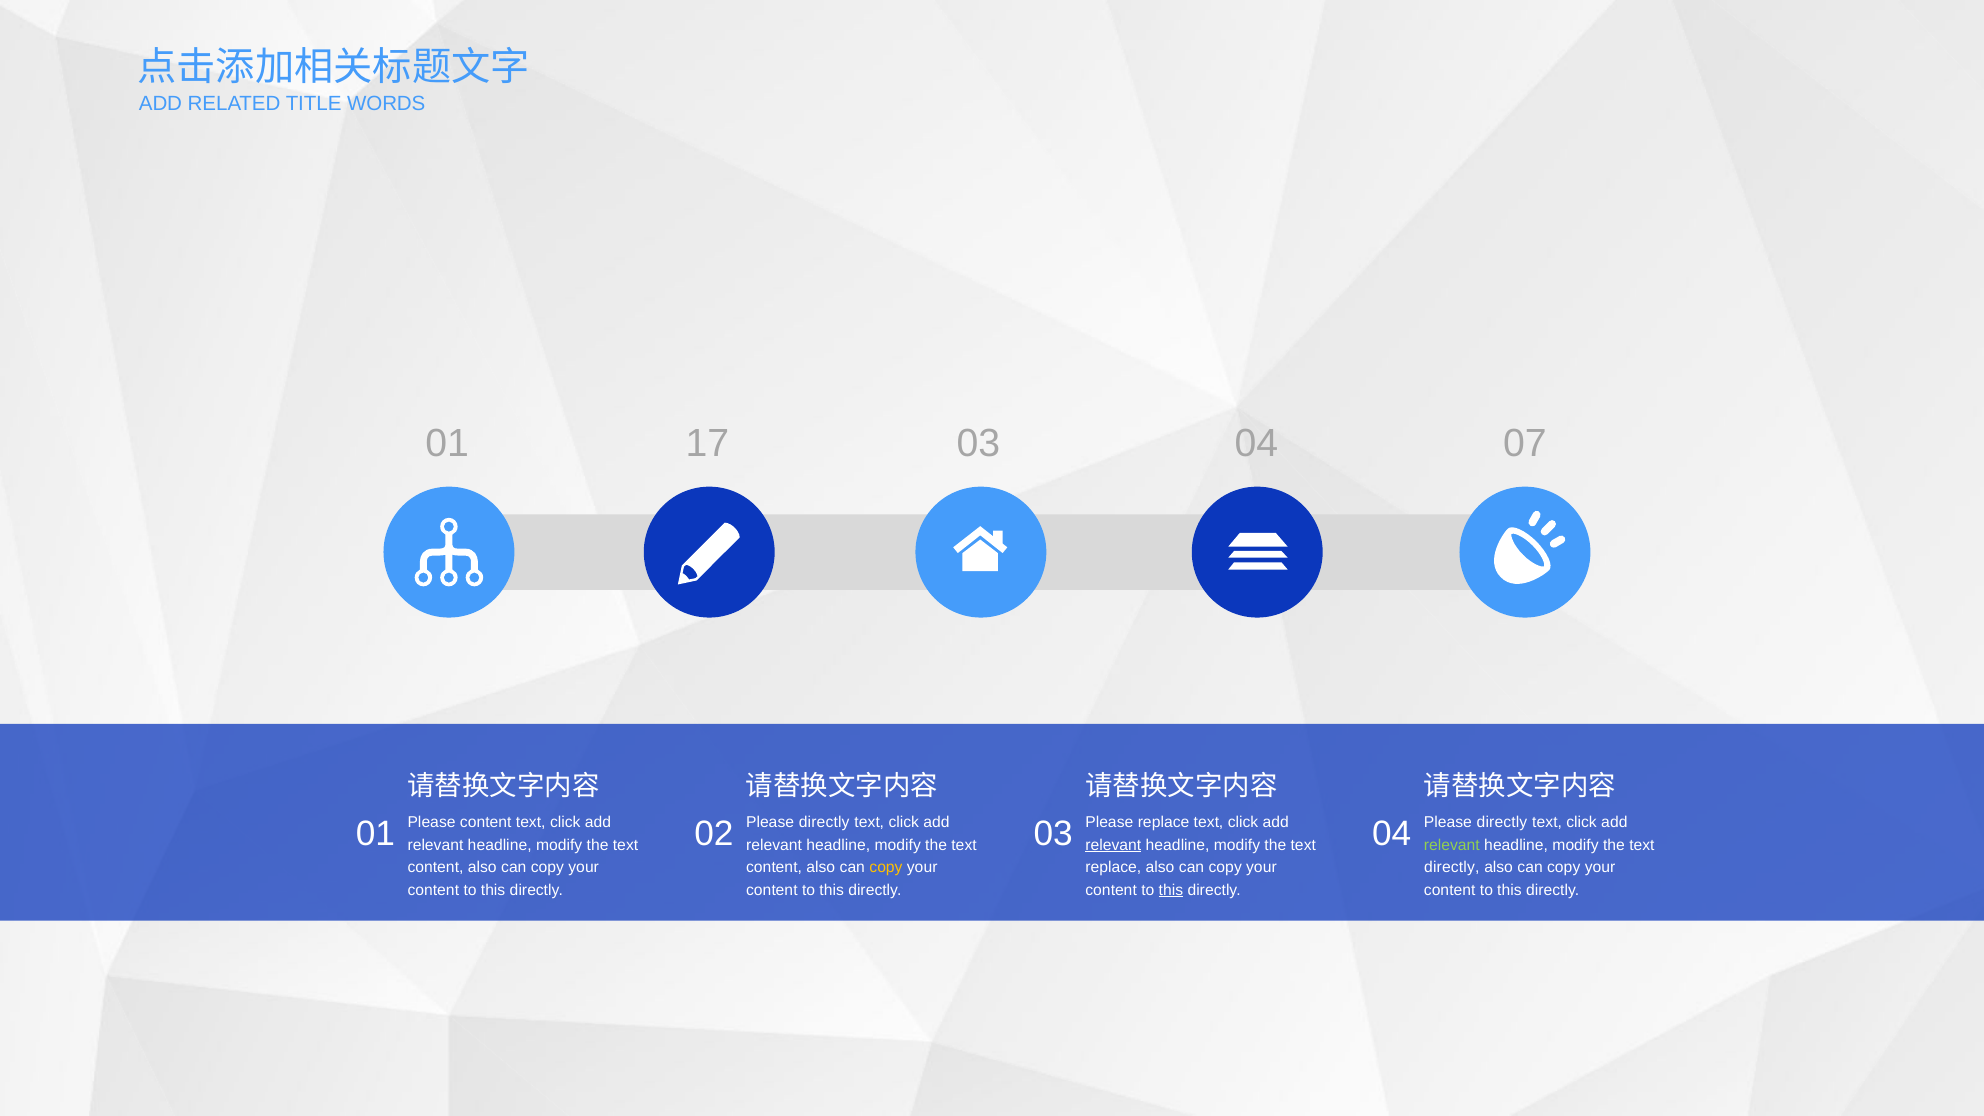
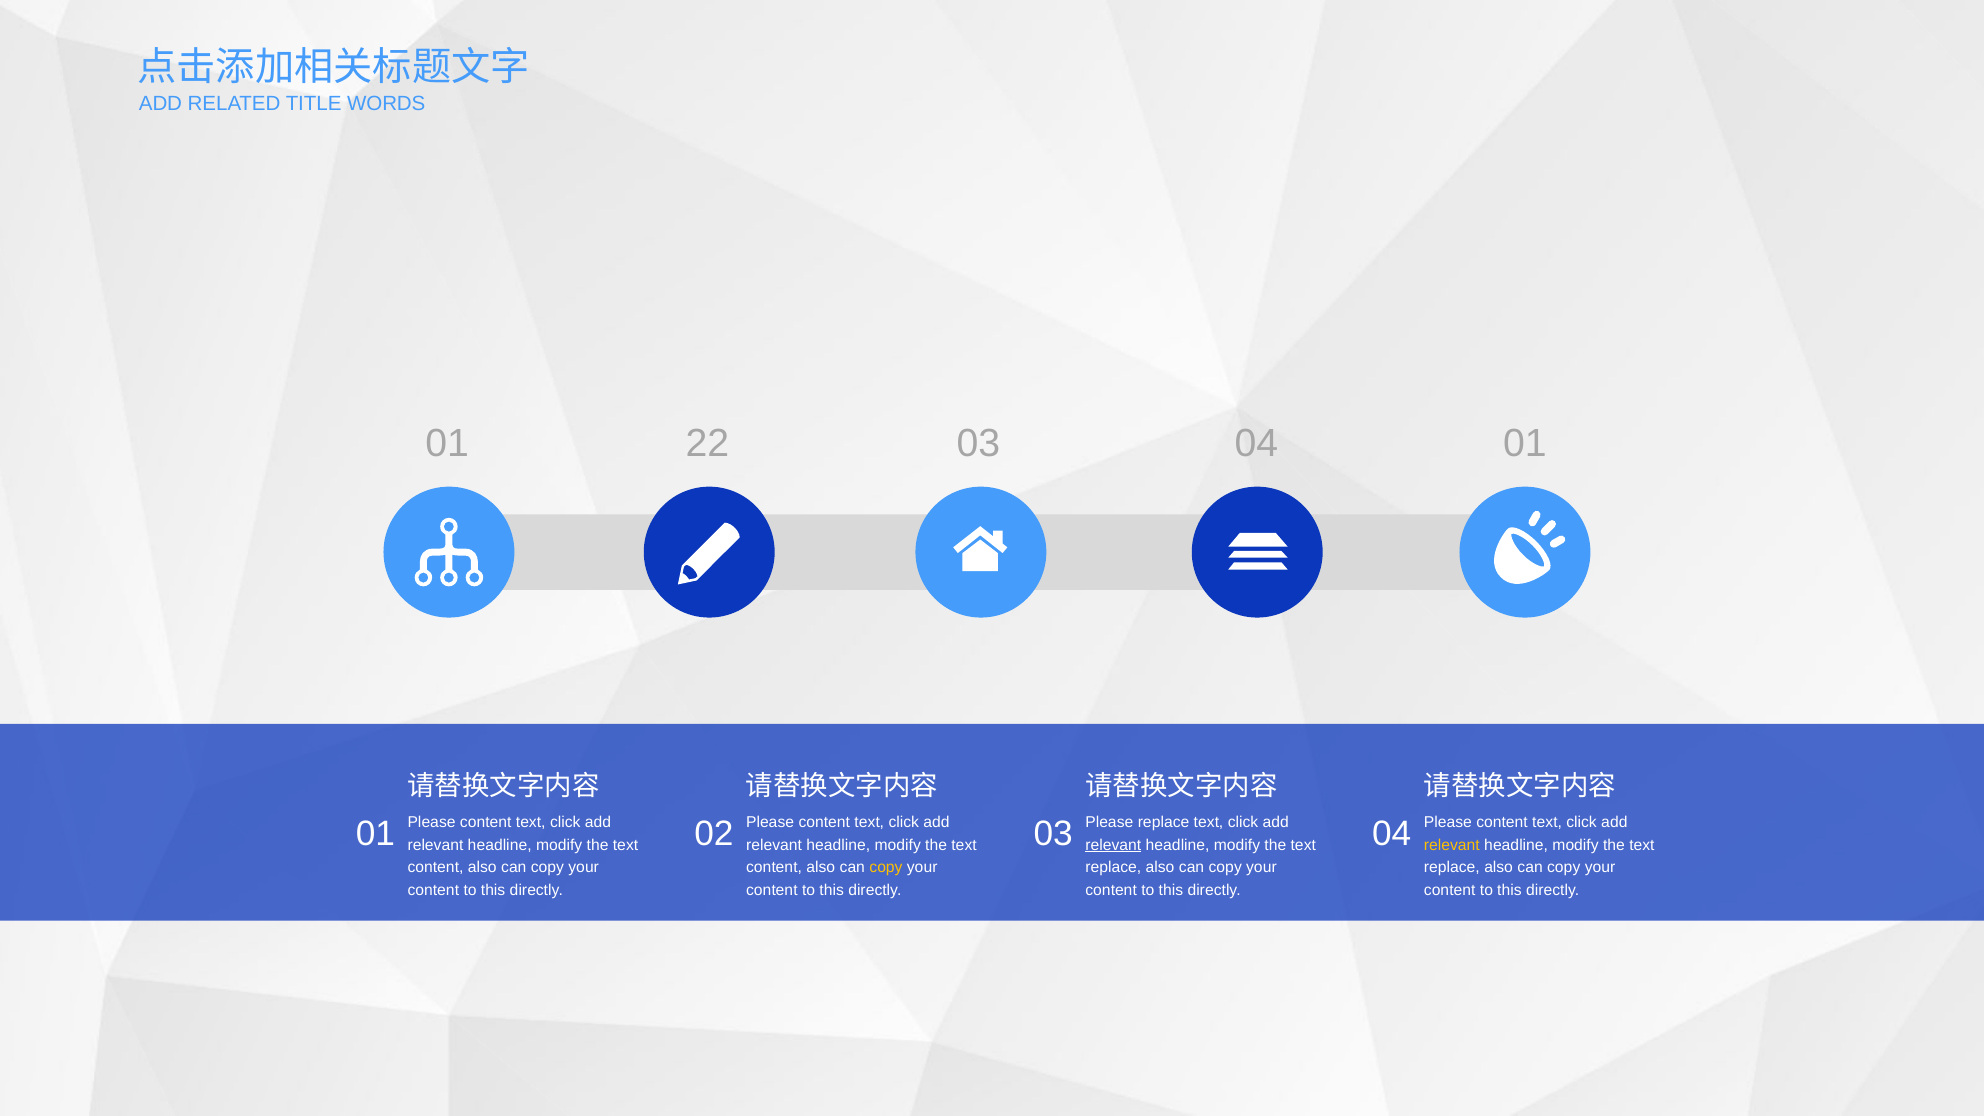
17: 17 -> 22
04 07: 07 -> 01
02 Please directly: directly -> content
04 Please directly: directly -> content
relevant at (1452, 845) colour: light green -> yellow
directly at (1452, 867): directly -> replace
this at (1171, 890) underline: present -> none
